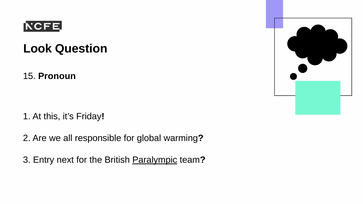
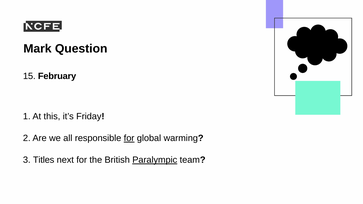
Look: Look -> Mark
Pronoun: Pronoun -> February
for at (129, 138) underline: none -> present
Entry: Entry -> Titles
